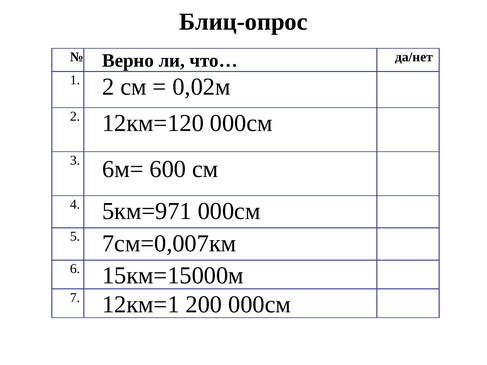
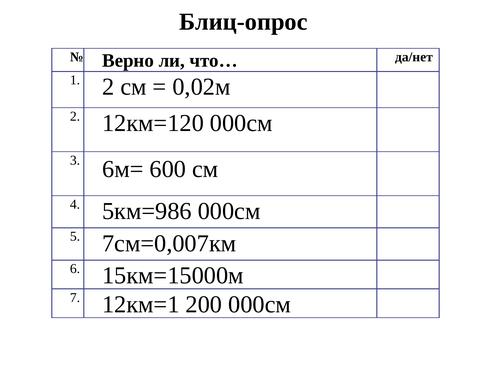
5км=971: 5км=971 -> 5км=986
